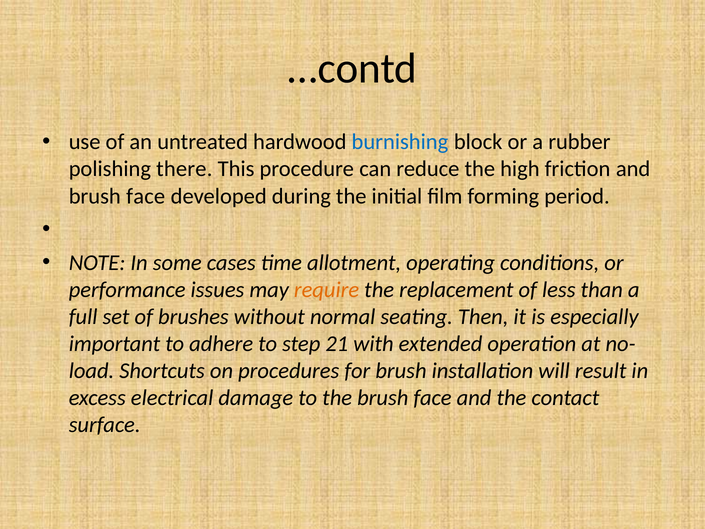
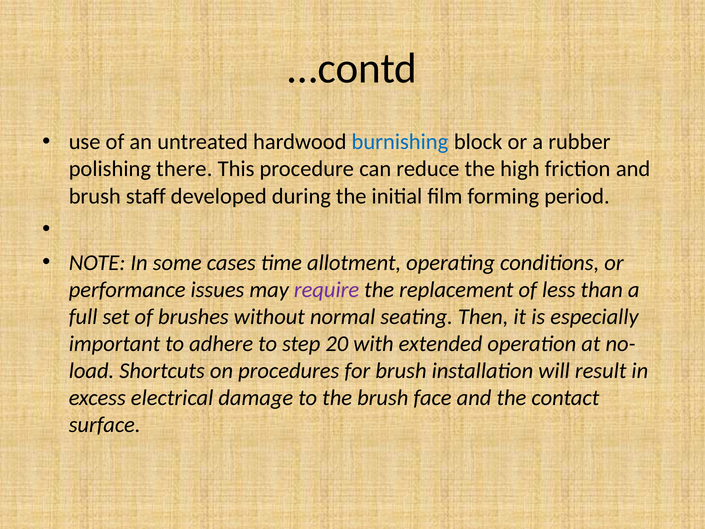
face at (146, 196): face -> staff
require colour: orange -> purple
21: 21 -> 20
